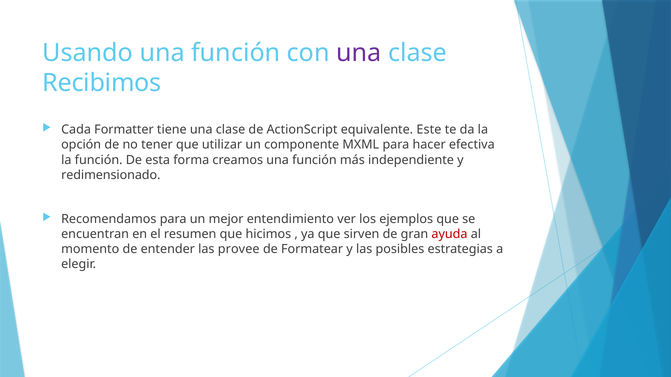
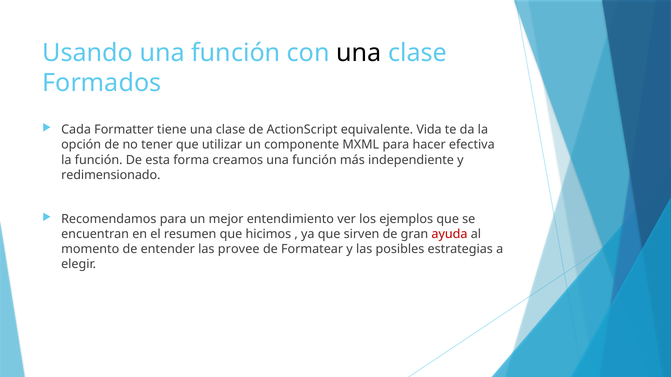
una at (359, 53) colour: purple -> black
Recibimos: Recibimos -> Formados
Este: Este -> Vida
